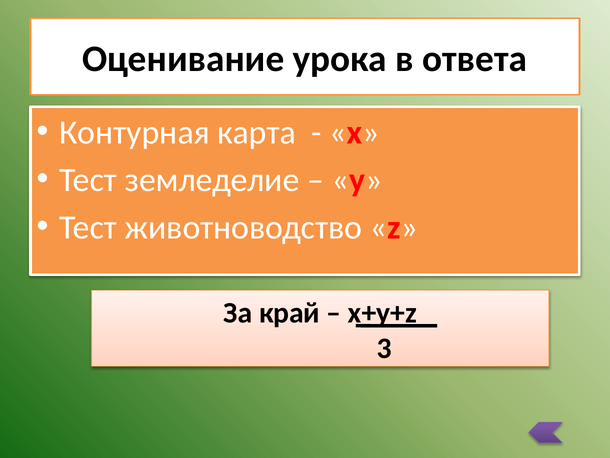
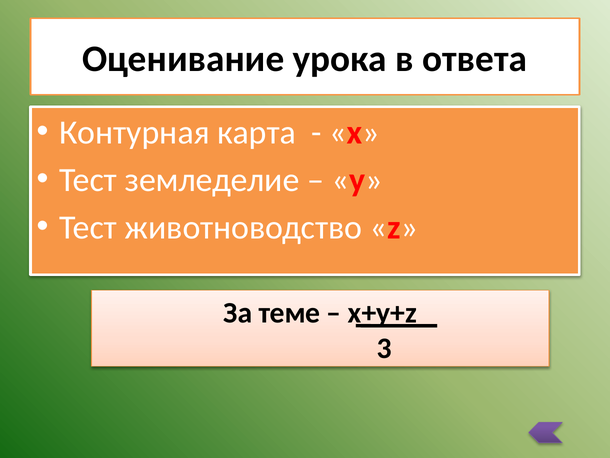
край: край -> теме
